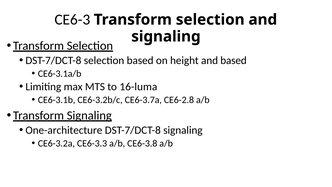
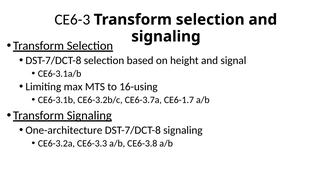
and based: based -> signal
16-luma: 16-luma -> 16-using
CE6-2.8: CE6-2.8 -> CE6-1.7
